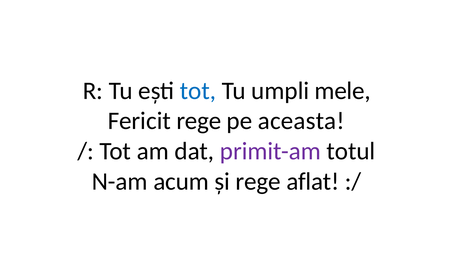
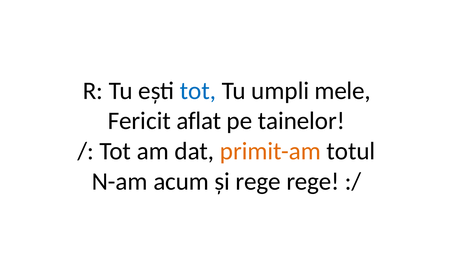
Fericit rege: rege -> aflat
aceasta: aceasta -> tainelor
primit-am colour: purple -> orange
rege aflat: aflat -> rege
